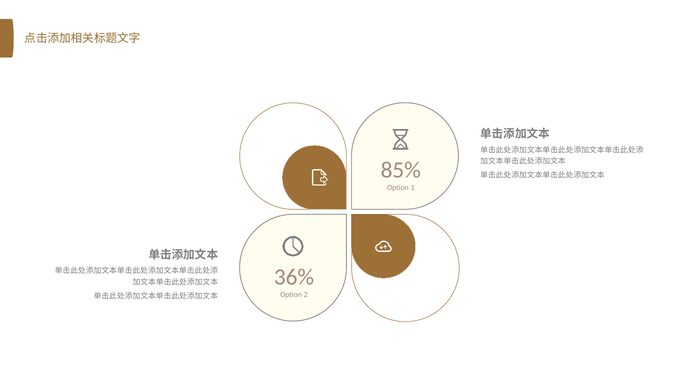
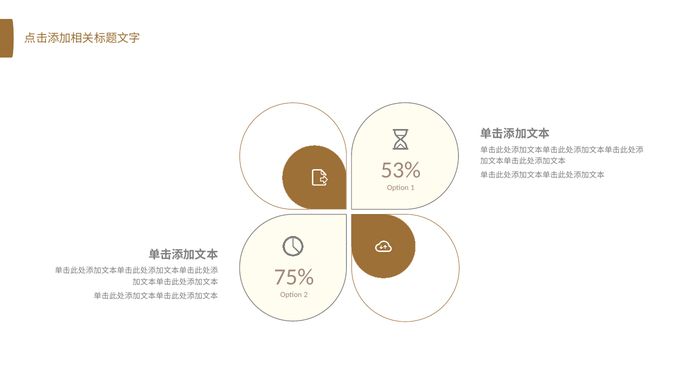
85%: 85% -> 53%
36%: 36% -> 75%
